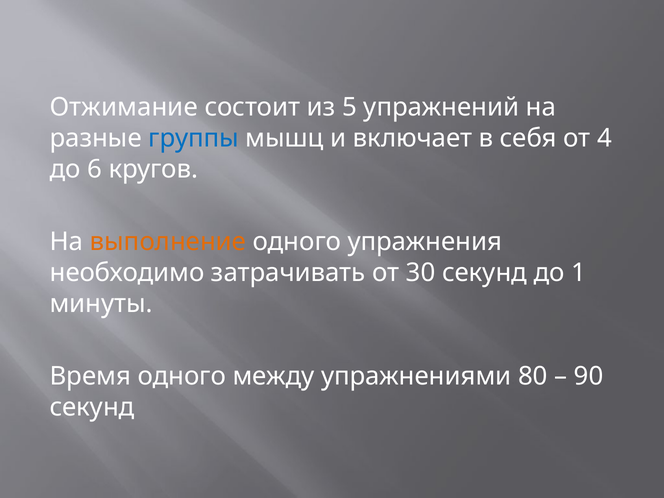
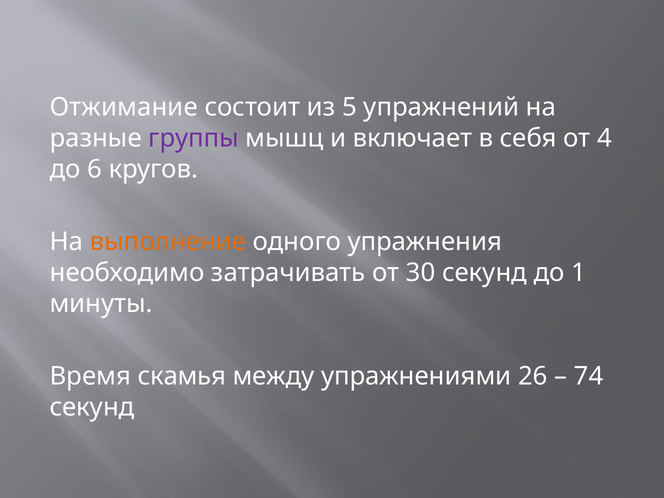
группы colour: blue -> purple
Время одного: одного -> скамья
80: 80 -> 26
90: 90 -> 74
